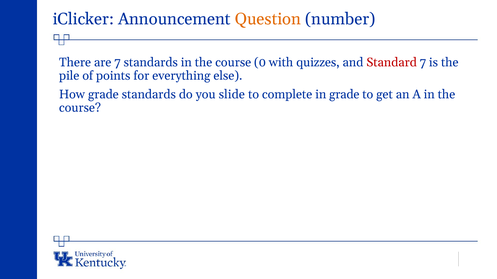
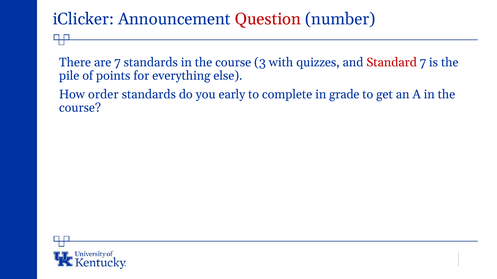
Question colour: orange -> red
0: 0 -> 3
How grade: grade -> order
slide: slide -> early
